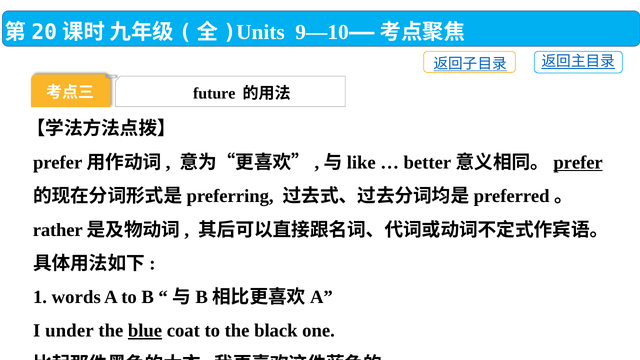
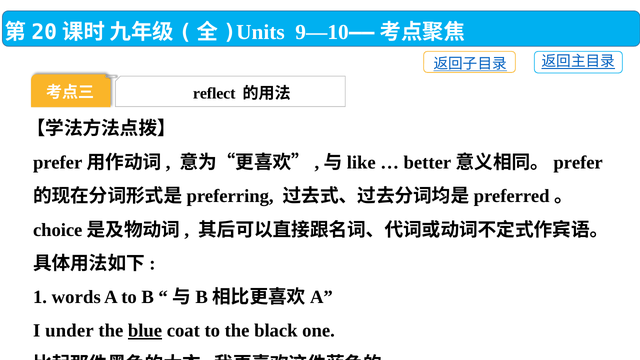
future: future -> reflect
prefer at (578, 163) underline: present -> none
rather: rather -> choice
